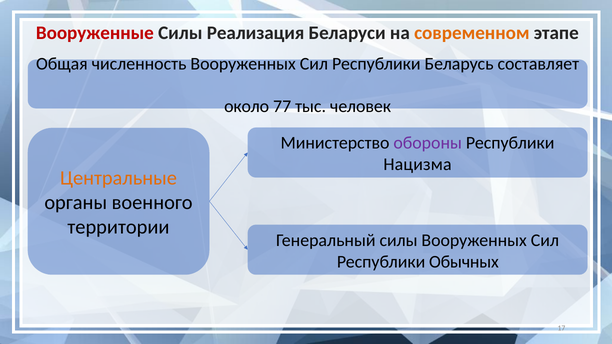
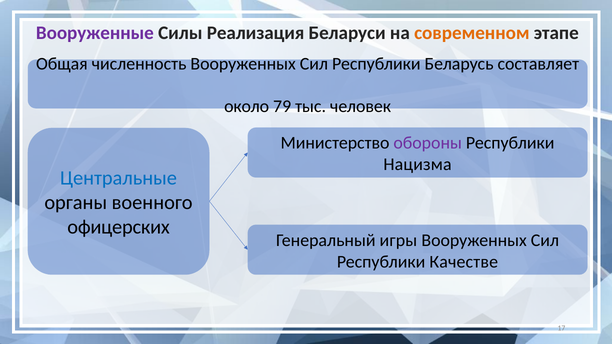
Вооруженные colour: red -> purple
77: 77 -> 79
Центральные colour: orange -> blue
территории: территории -> офицерских
Генеральный силы: силы -> игры
Обычных: Обычных -> Качестве
